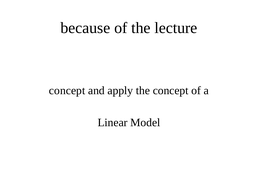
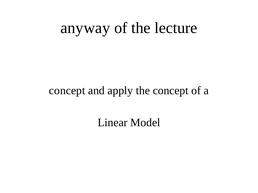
because: because -> anyway
